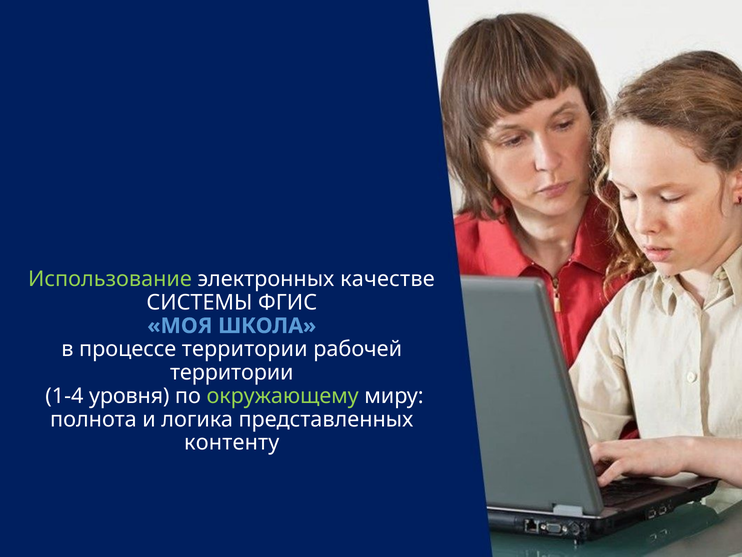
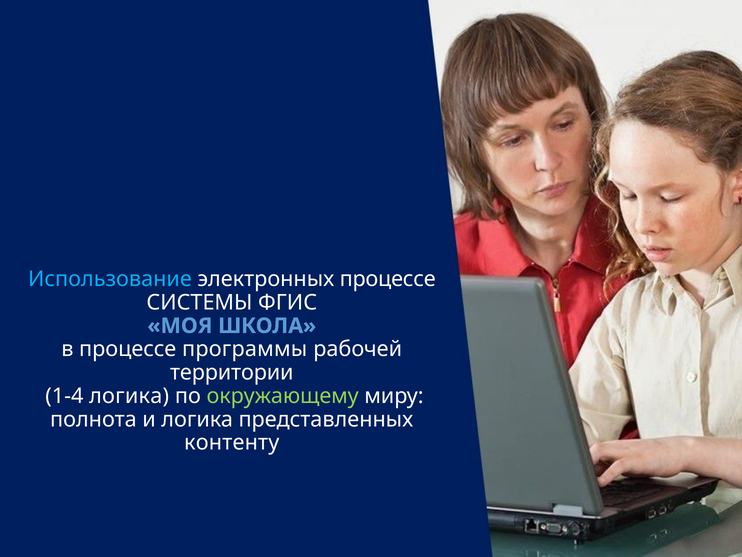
Использование colour: light green -> light blue
электронных качестве: качестве -> процессе
процессе территории: территории -> программы
1-4 уровня: уровня -> логика
